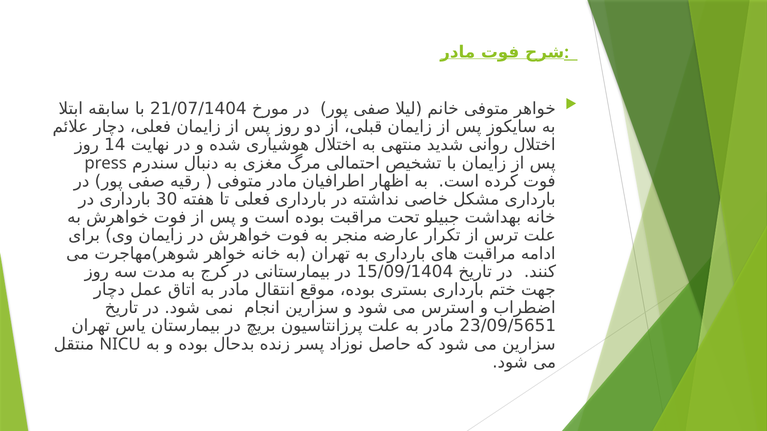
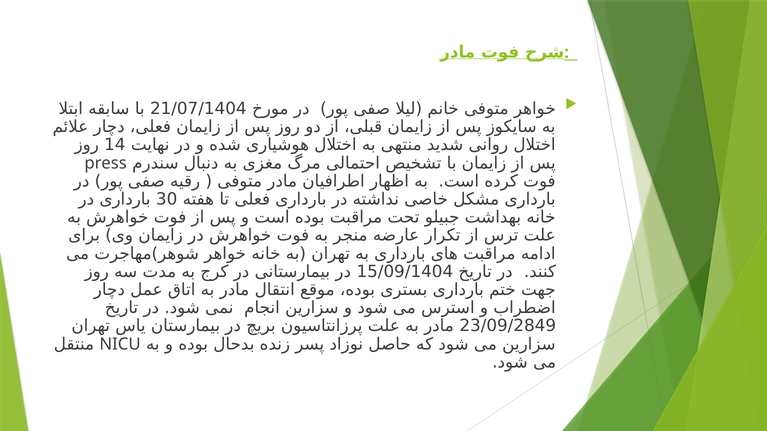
23/09/5651: 23/09/5651 -> 23/09/2849
